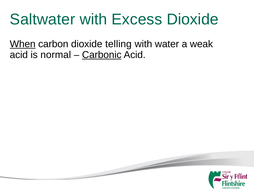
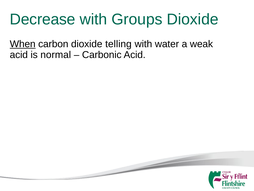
Saltwater: Saltwater -> Decrease
Excess: Excess -> Groups
Carbonic underline: present -> none
